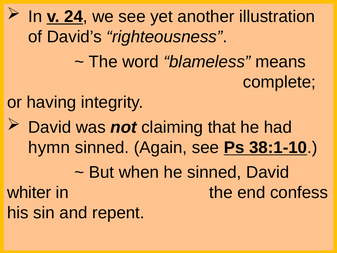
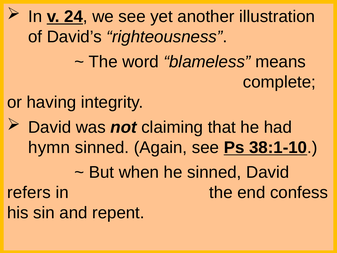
whiter: whiter -> refers
